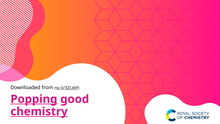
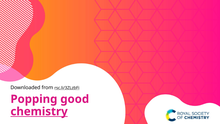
Popping underline: present -> none
